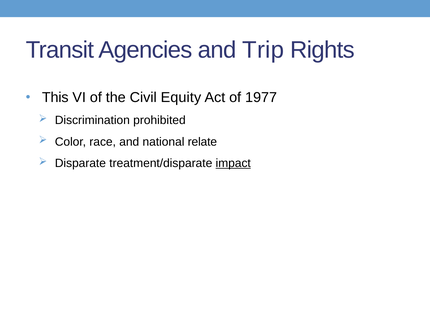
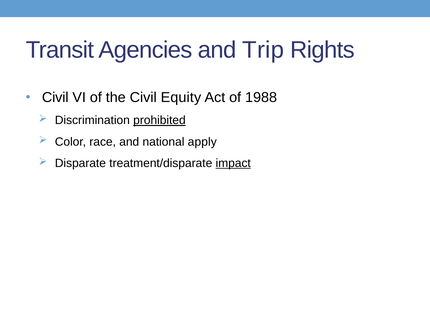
This at (55, 98): This -> Civil
1977: 1977 -> 1988
prohibited underline: none -> present
relate: relate -> apply
